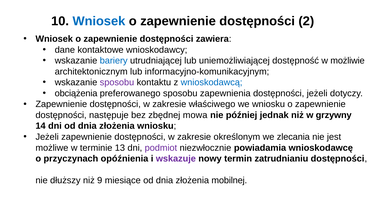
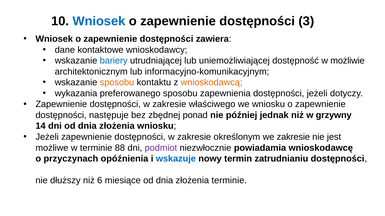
2: 2 -> 3
sposobu at (117, 83) colour: purple -> orange
wnioskodawcą colour: blue -> orange
obciążenia: obciążenia -> wykazania
mowa: mowa -> ponad
we zlecania: zlecania -> zakresie
13: 13 -> 88
wskazuje colour: purple -> blue
9: 9 -> 6
złożenia mobilnej: mobilnej -> terminie
